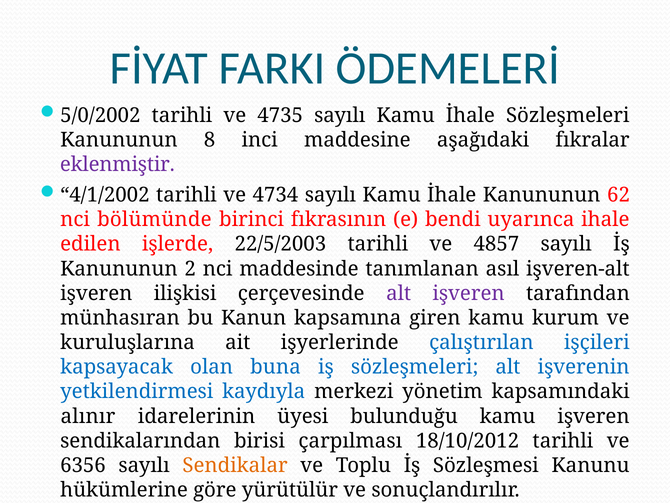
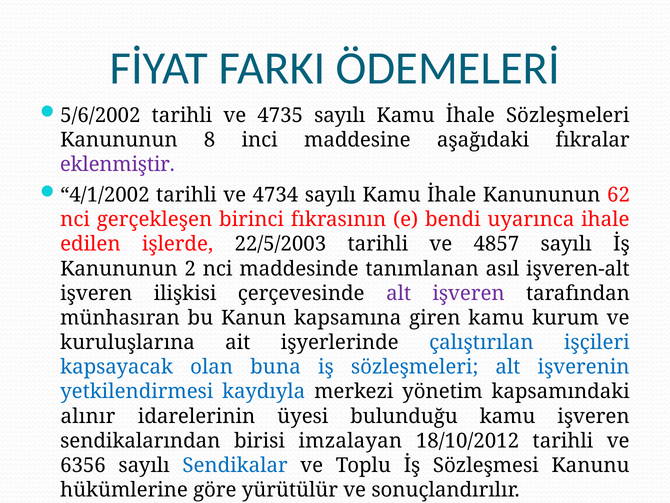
5/0/2002: 5/0/2002 -> 5/6/2002
bölümünde: bölümünde -> gerçekleşen
çarpılması: çarpılması -> imzalayan
Sendikalar colour: orange -> blue
